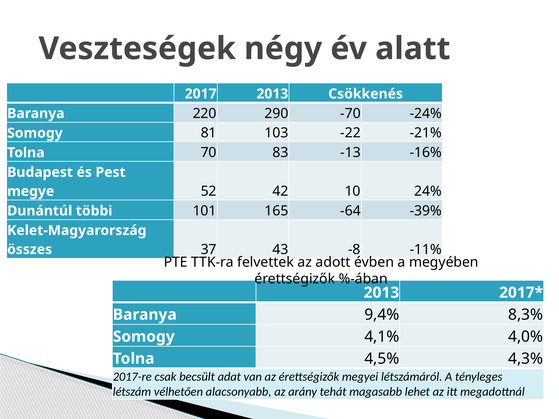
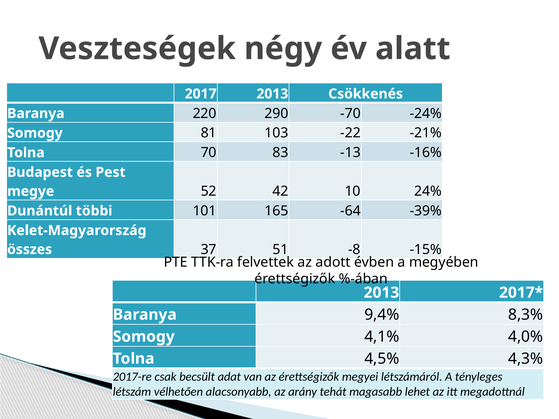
43: 43 -> 51
-11%: -11% -> -15%
